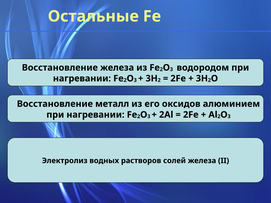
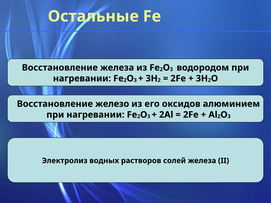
металл: металл -> железо
